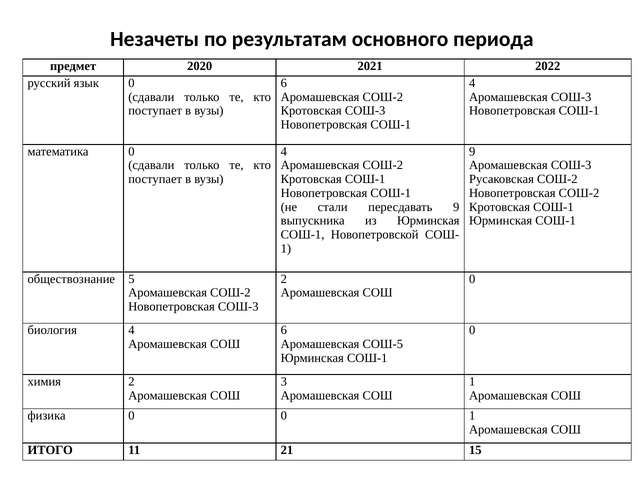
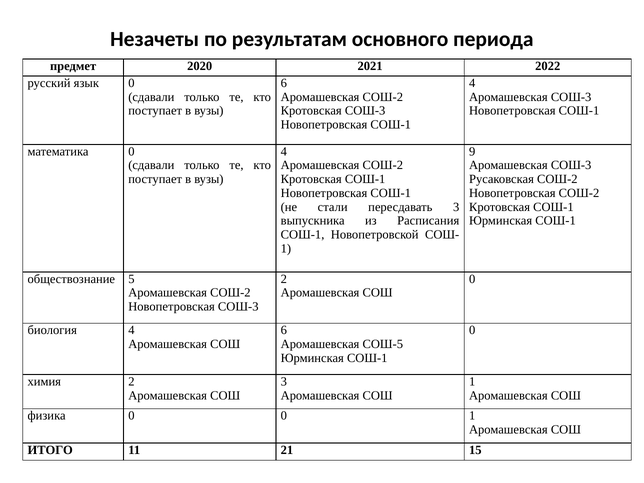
пересдавать 9: 9 -> 3
из Юрминская: Юрминская -> Расписания
